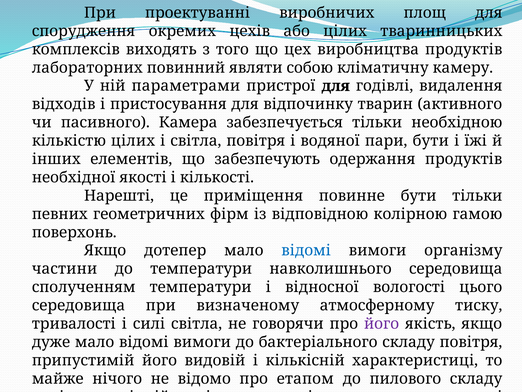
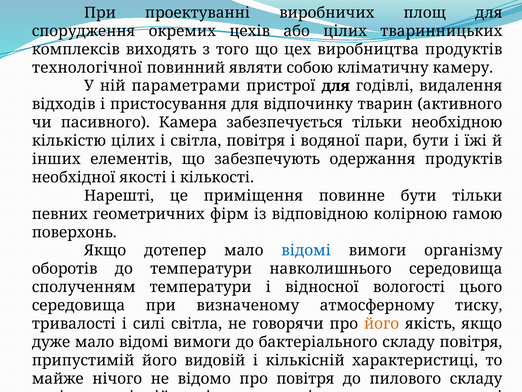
лабораторних: лабораторних -> технологічної
частини: частини -> оборотів
його at (382, 323) colour: purple -> orange
про етапом: етапом -> повітря
